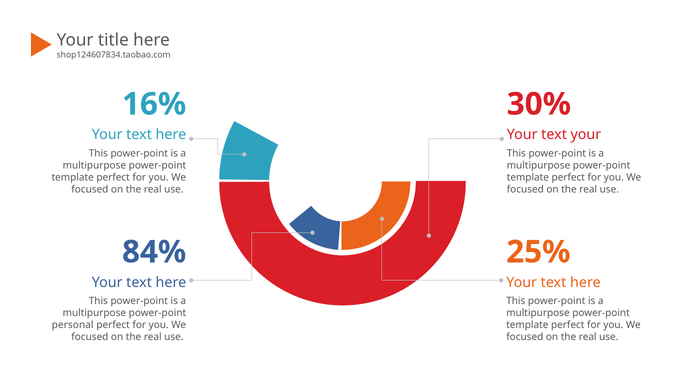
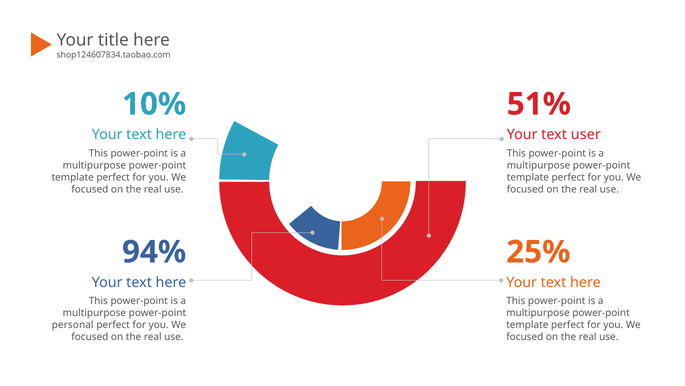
16%: 16% -> 10%
30%: 30% -> 51%
text your: your -> user
84%: 84% -> 94%
